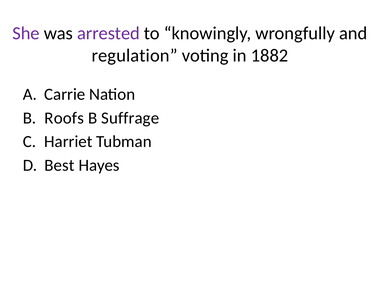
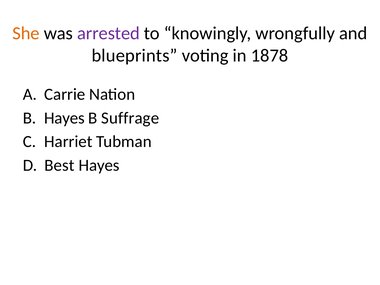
She colour: purple -> orange
regulation: regulation -> blueprints
1882: 1882 -> 1878
B Roofs: Roofs -> Hayes
